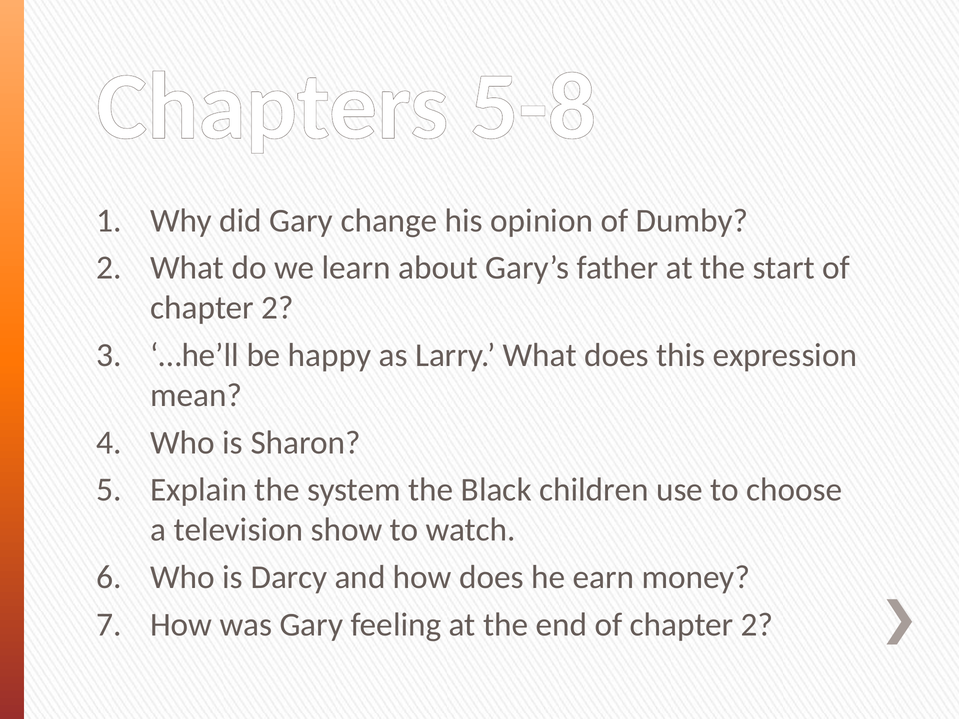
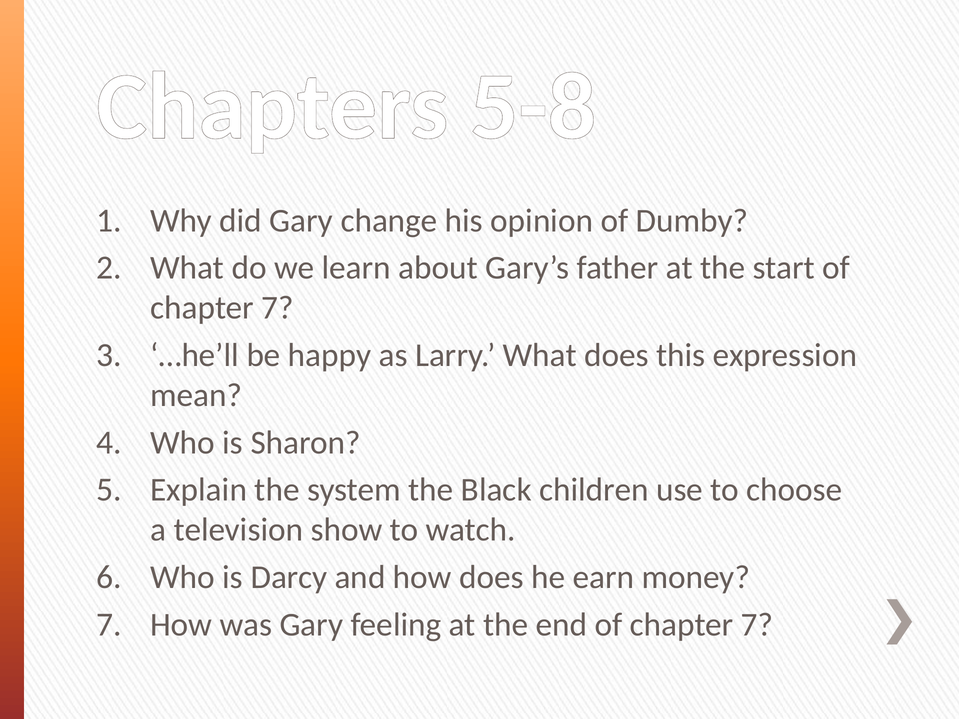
2 at (278, 308): 2 -> 7
end of chapter 2: 2 -> 7
